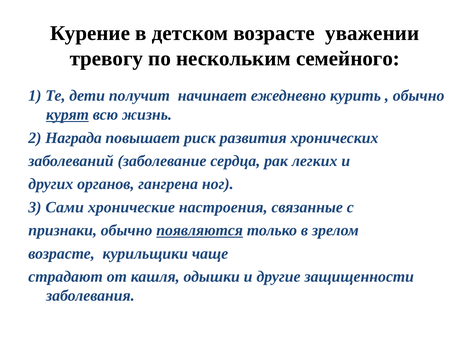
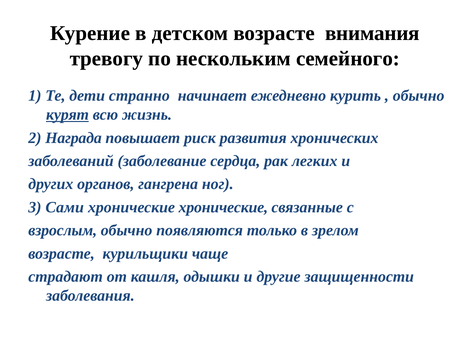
уважении: уважении -> внимания
получит: получит -> странно
хронические настроения: настроения -> хронические
признаки: признаки -> взрослым
появляются underline: present -> none
